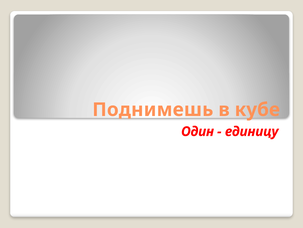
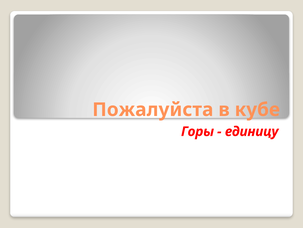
Поднимешь: Поднимешь -> Пожалуйста
Один: Один -> Горы
